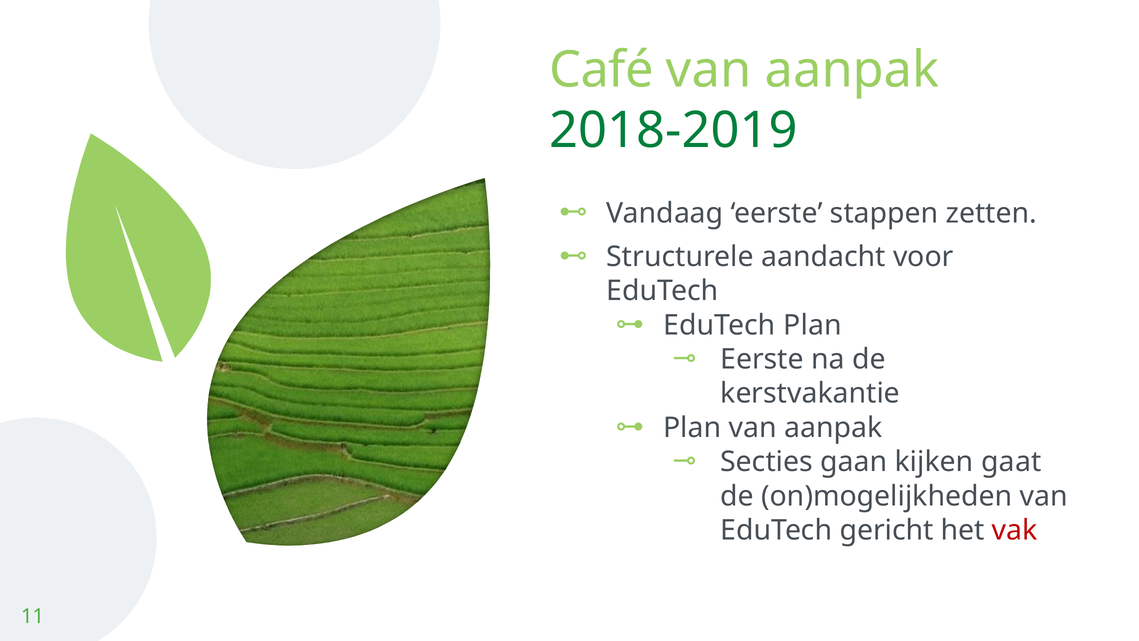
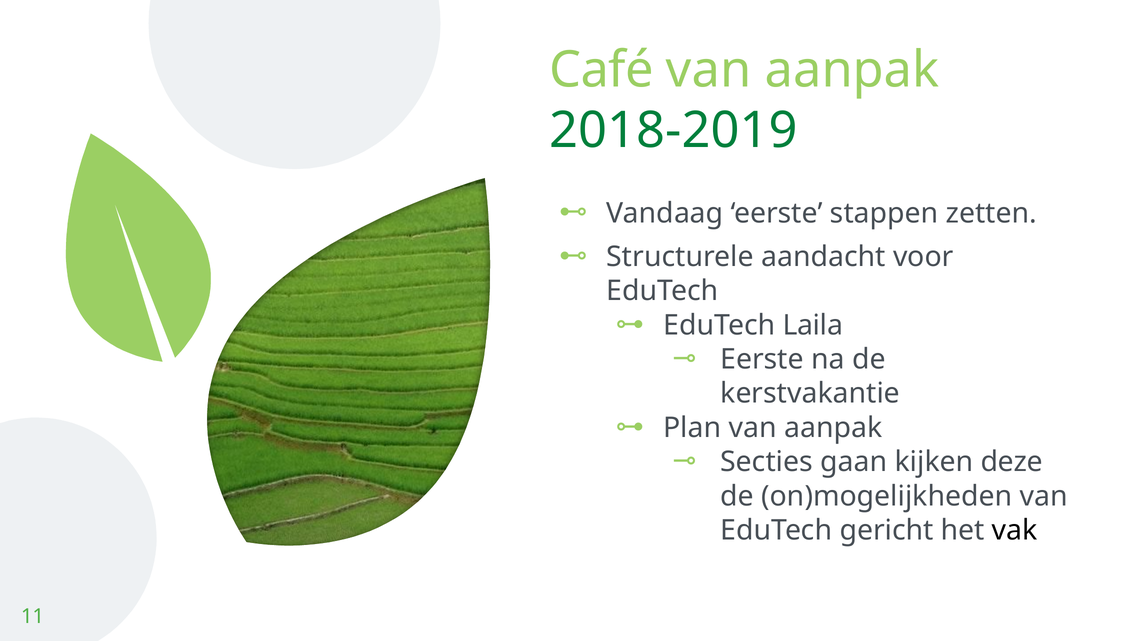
EduTech Plan: Plan -> Laila
gaat: gaat -> deze
vak colour: red -> black
